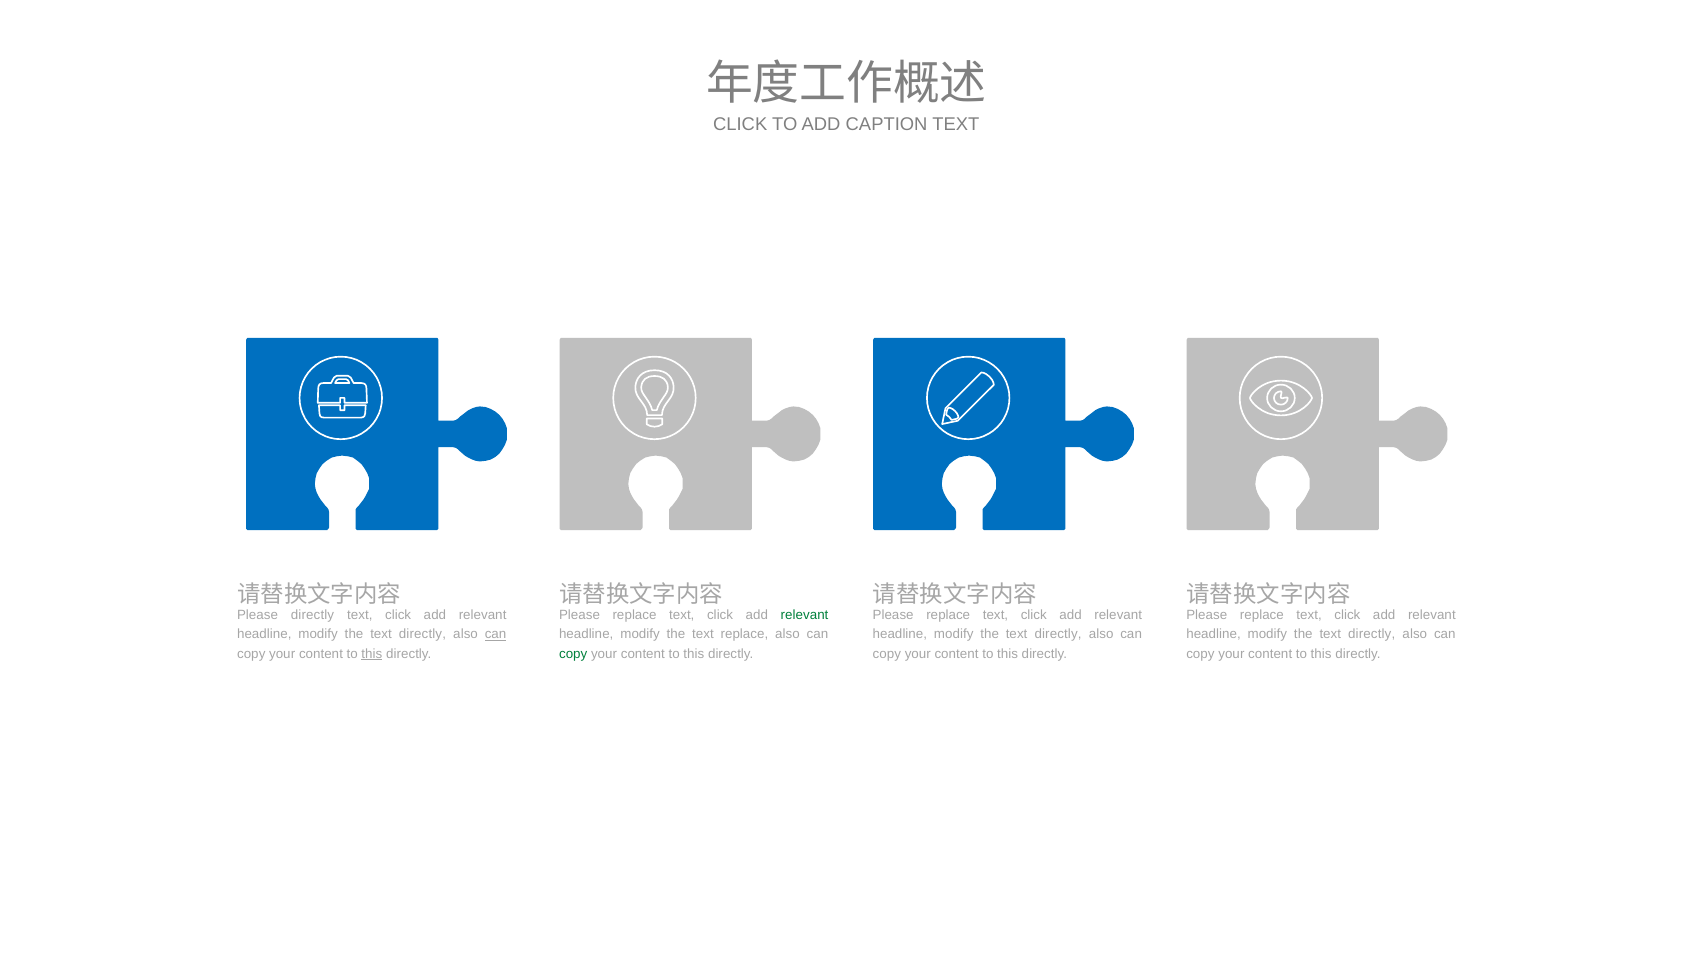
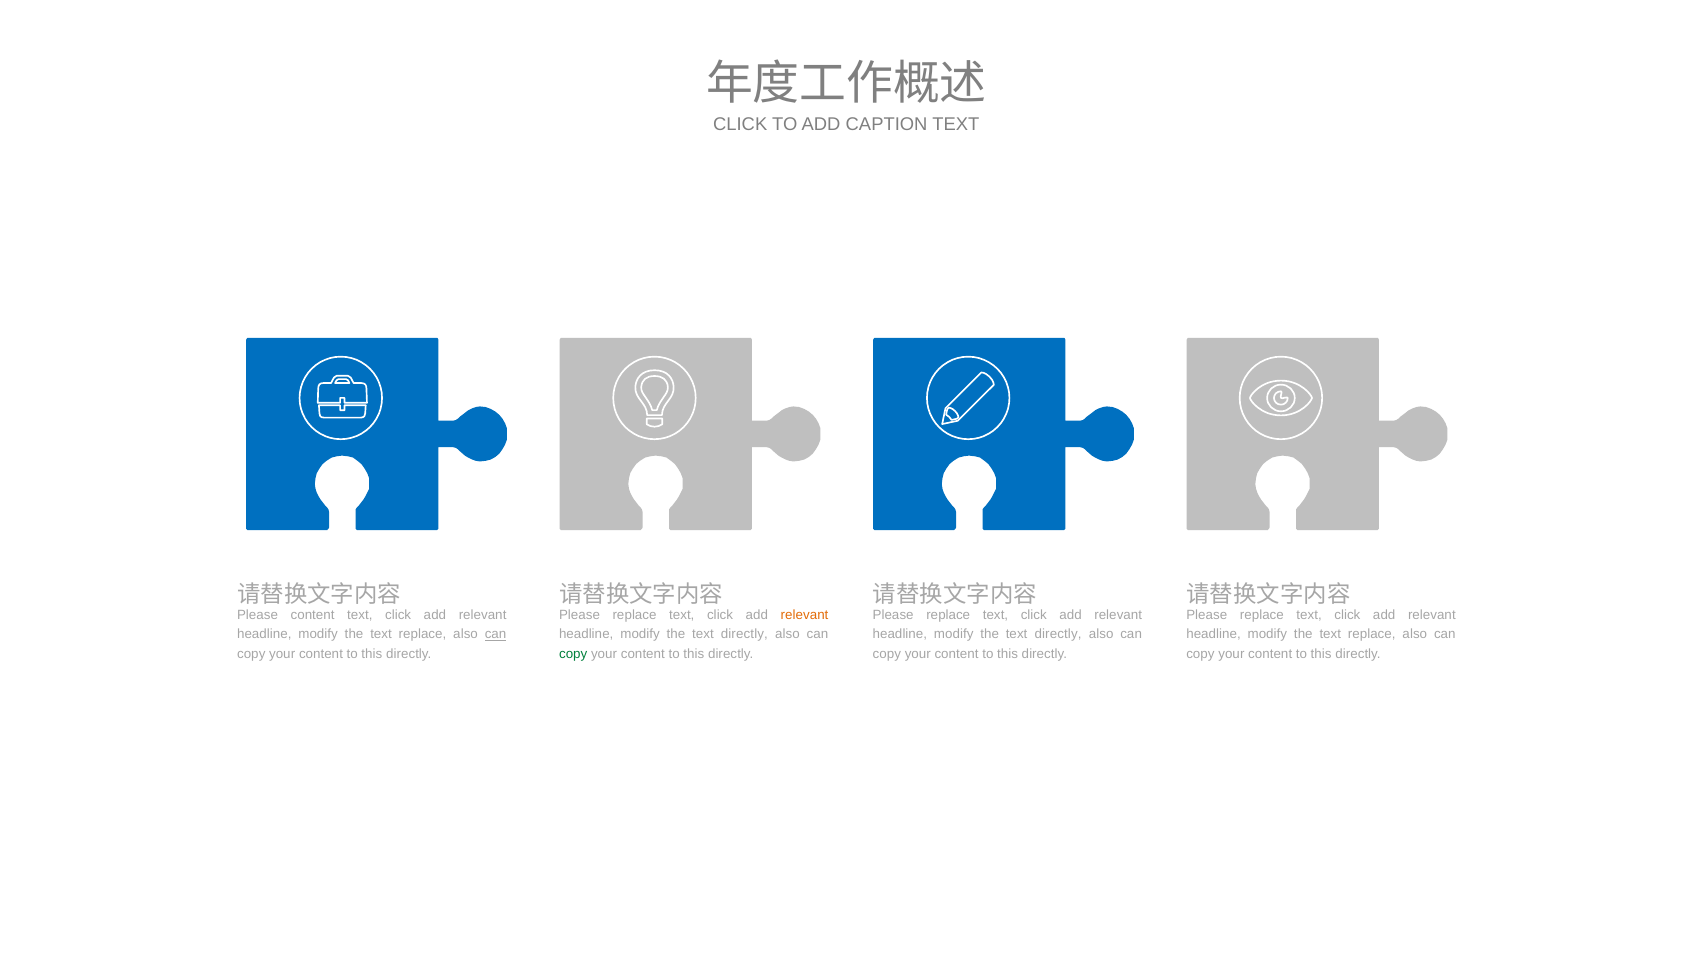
Please directly: directly -> content
relevant at (805, 615) colour: green -> orange
directly at (422, 634): directly -> replace
replace at (744, 634): replace -> directly
directly at (1372, 634): directly -> replace
this at (372, 653) underline: present -> none
